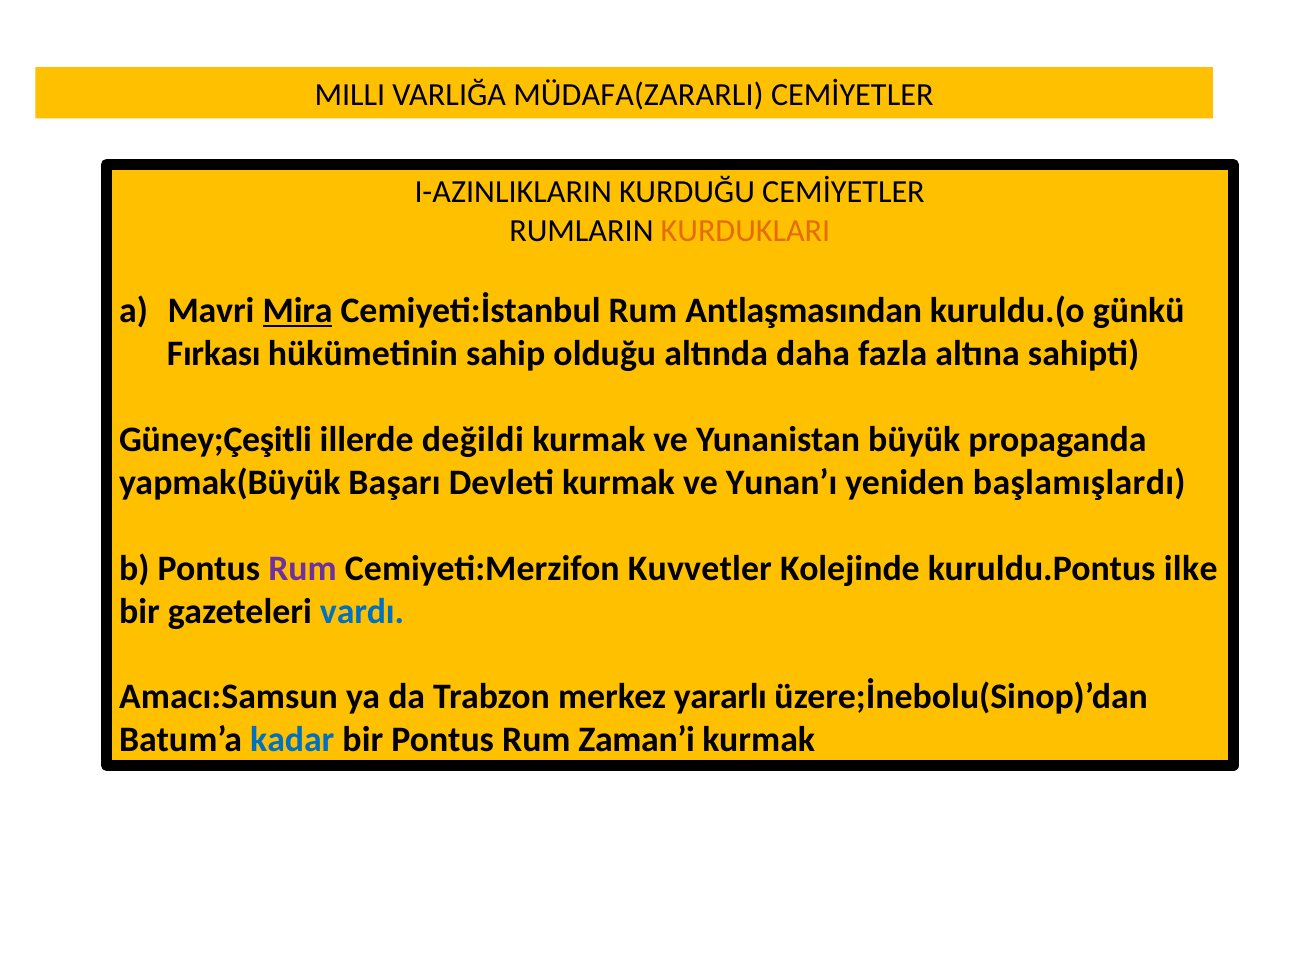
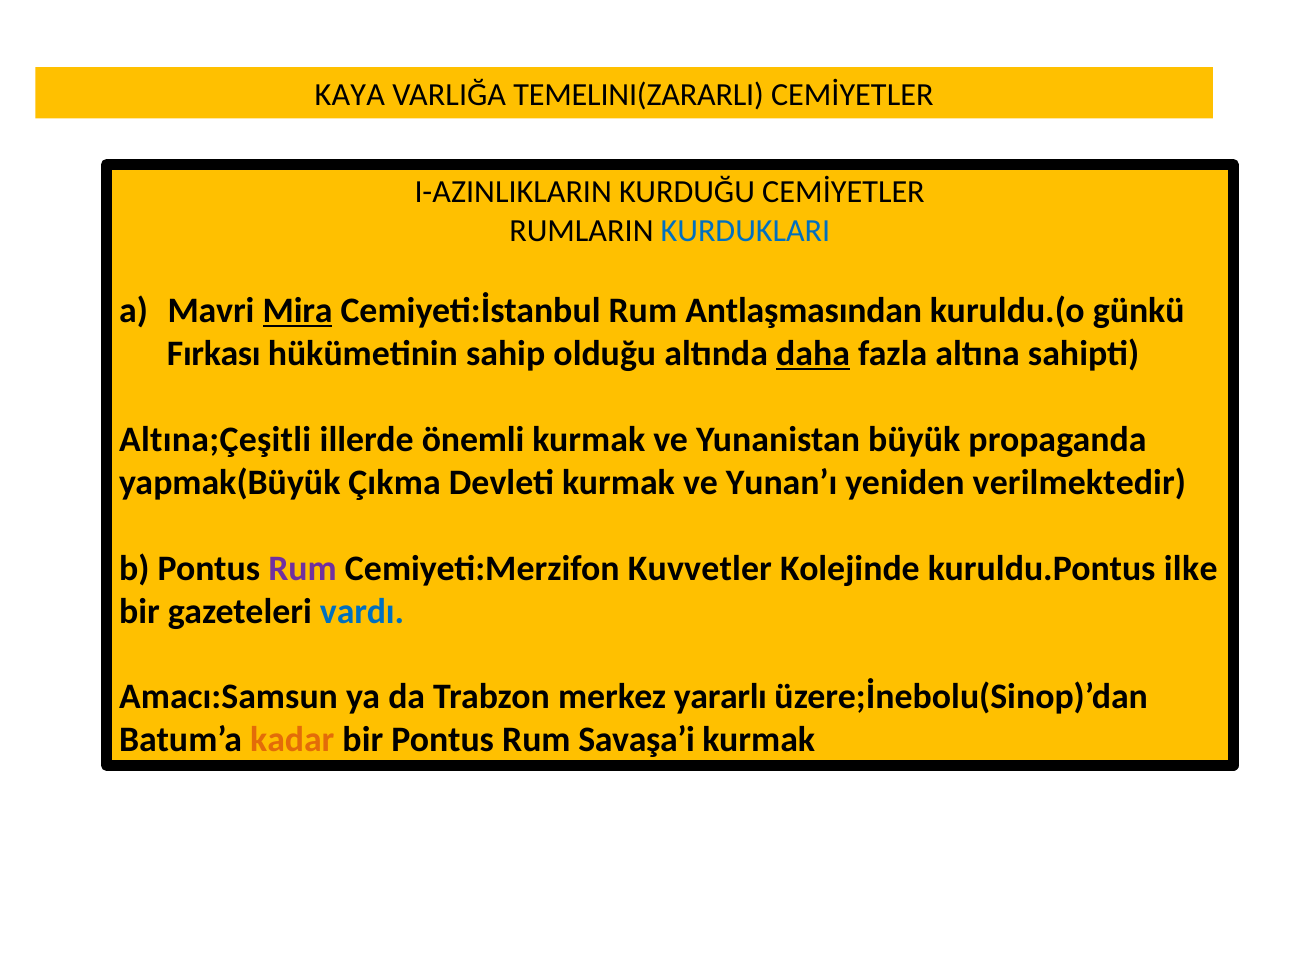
MILLI: MILLI -> KAYA
MÜDAFA(ZARARLI: MÜDAFA(ZARARLI -> TEMELINI(ZARARLI
KURDUKLARI colour: orange -> blue
daha underline: none -> present
Güney;Çeşitli: Güney;Çeşitli -> Altına;Çeşitli
değildi: değildi -> önemli
Başarı: Başarı -> Çıkma
başlamışlardı: başlamışlardı -> verilmektedir
kadar colour: blue -> orange
Zaman’i: Zaman’i -> Savaşa’i
